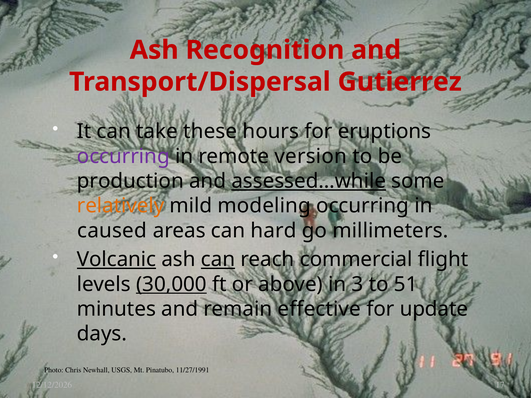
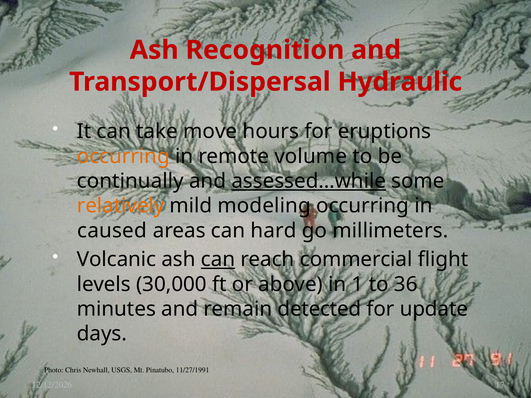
Gutierrez: Gutierrez -> Hydraulic
these: these -> move
occurring at (123, 156) colour: purple -> orange
version: version -> volume
production: production -> continually
Volcanic underline: present -> none
30,000 underline: present -> none
3: 3 -> 1
51: 51 -> 36
effective: effective -> detected
